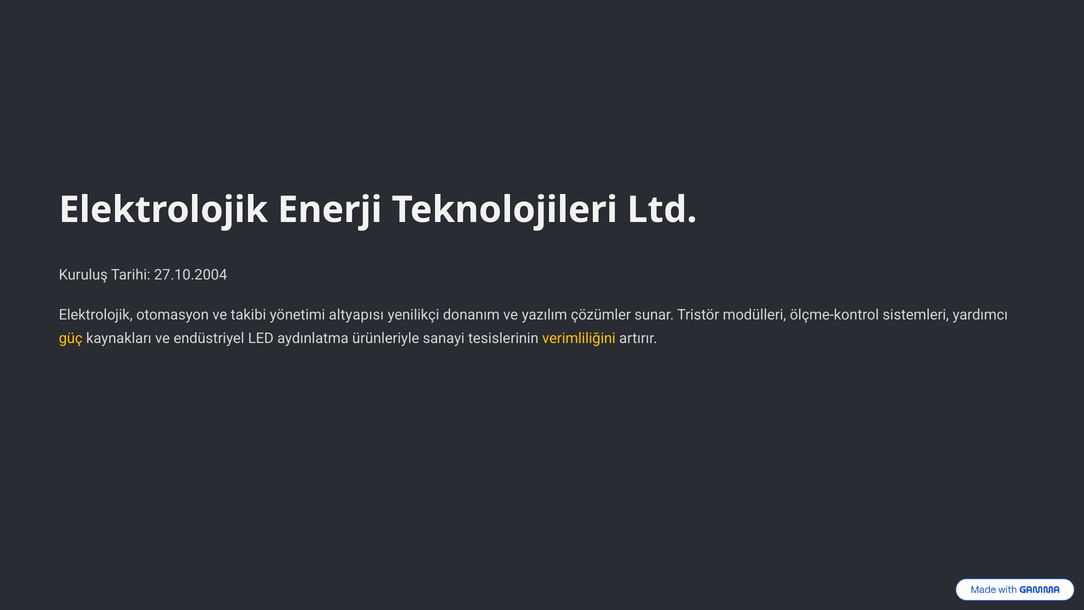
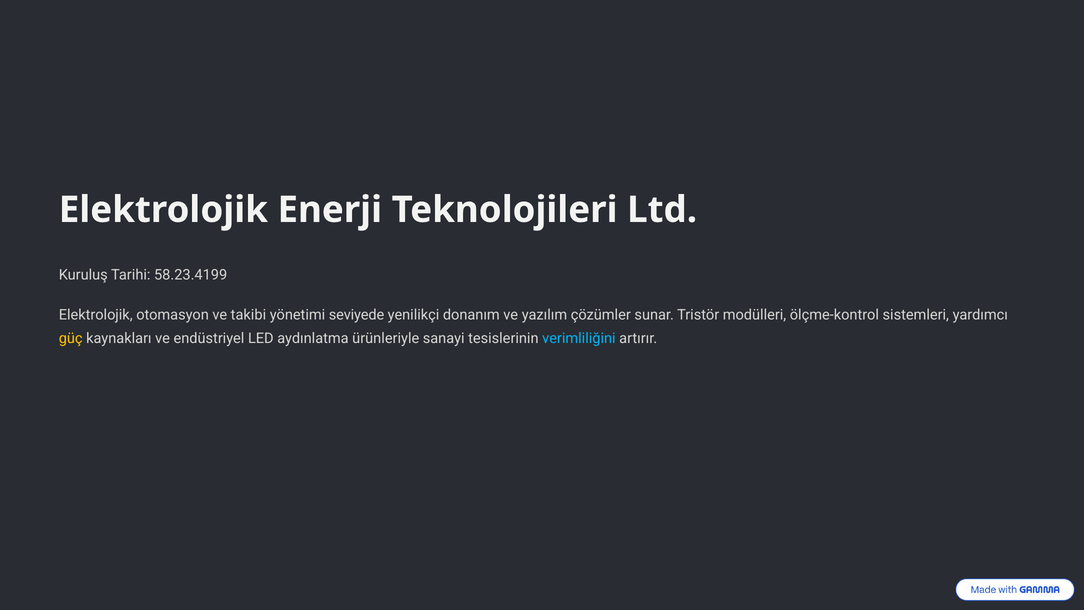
27.10.2004: 27.10.2004 -> 58.23.4199
altyapısı: altyapısı -> seviyede
verimliliğini colour: yellow -> light blue
